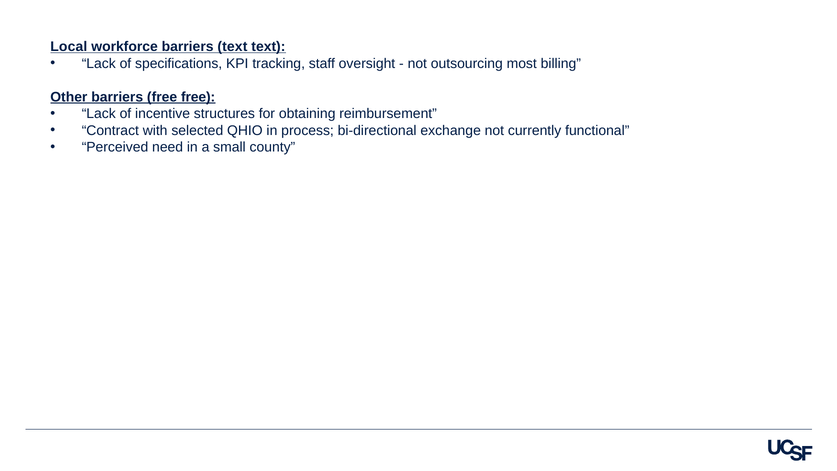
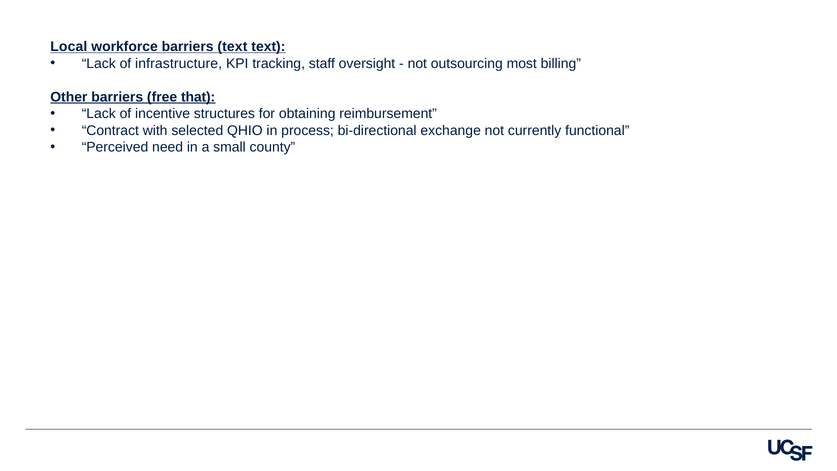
specifications: specifications -> infrastructure
free free: free -> that
